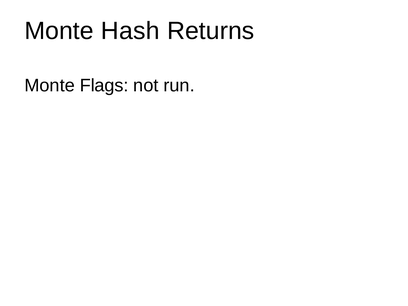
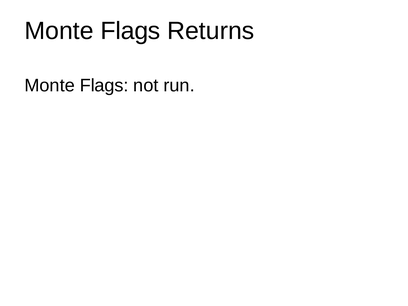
Hash at (130, 31): Hash -> Flags
